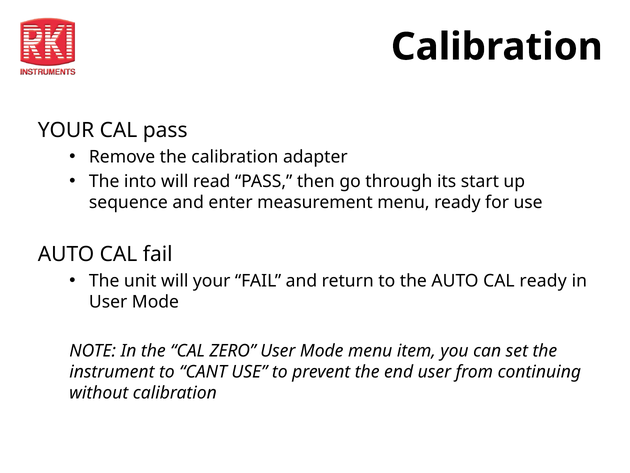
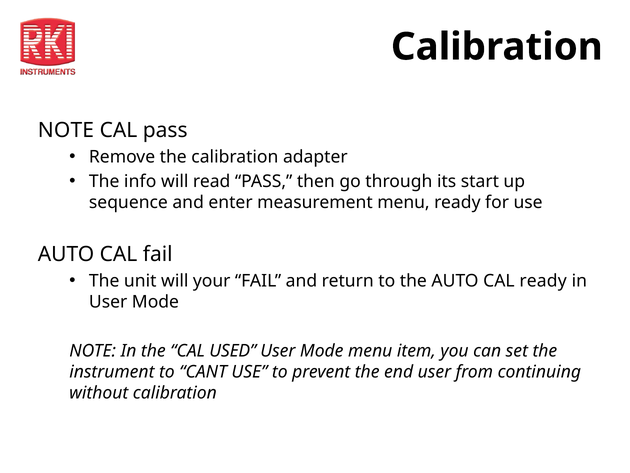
YOUR at (66, 130): YOUR -> NOTE
into: into -> info
ZERO: ZERO -> USED
